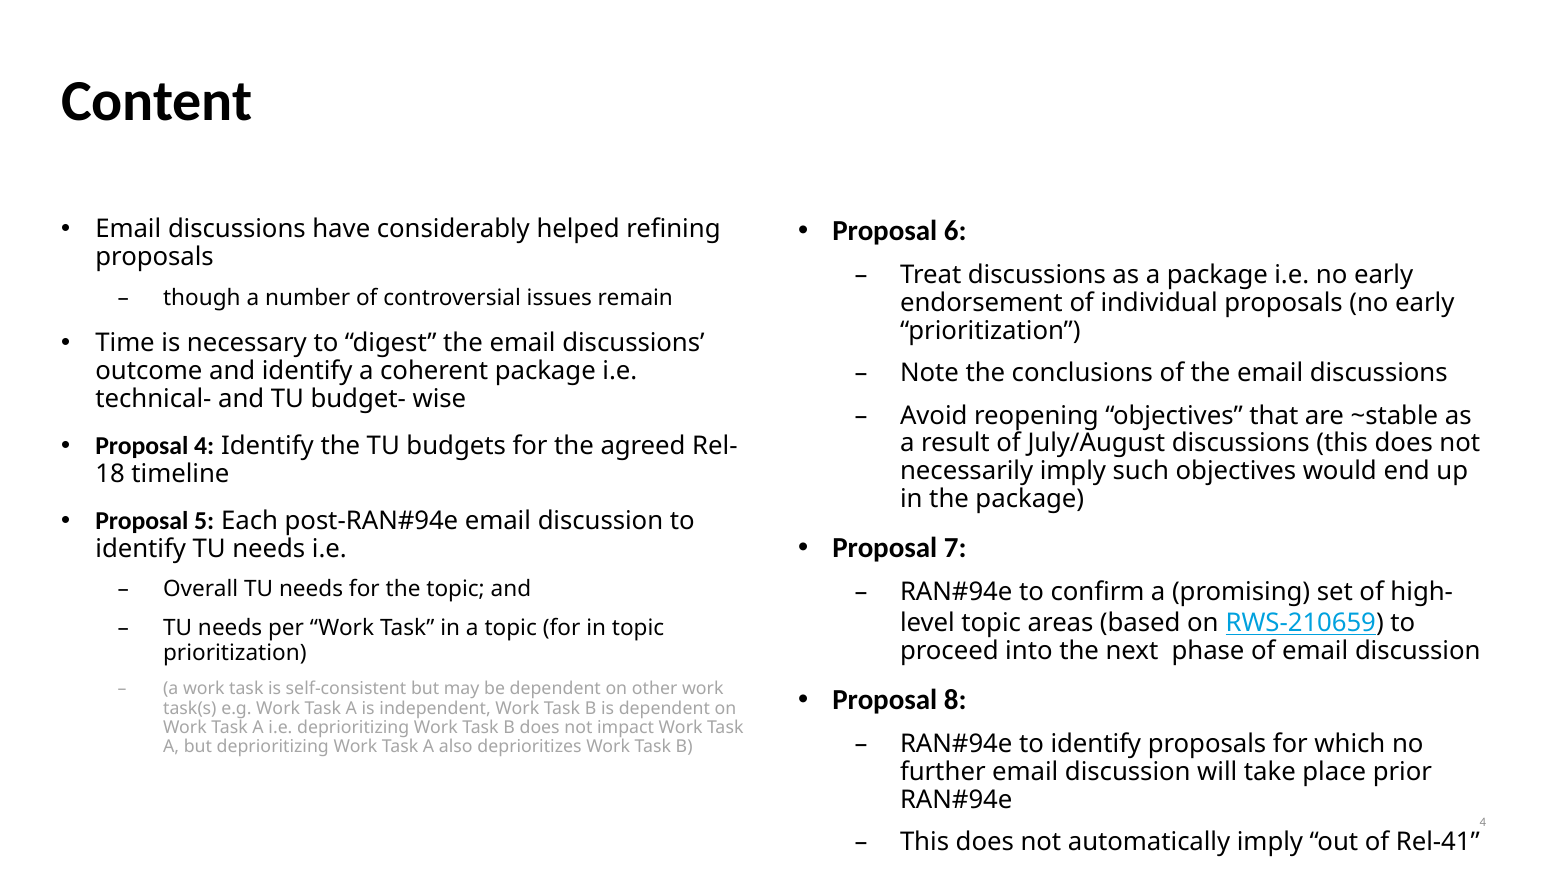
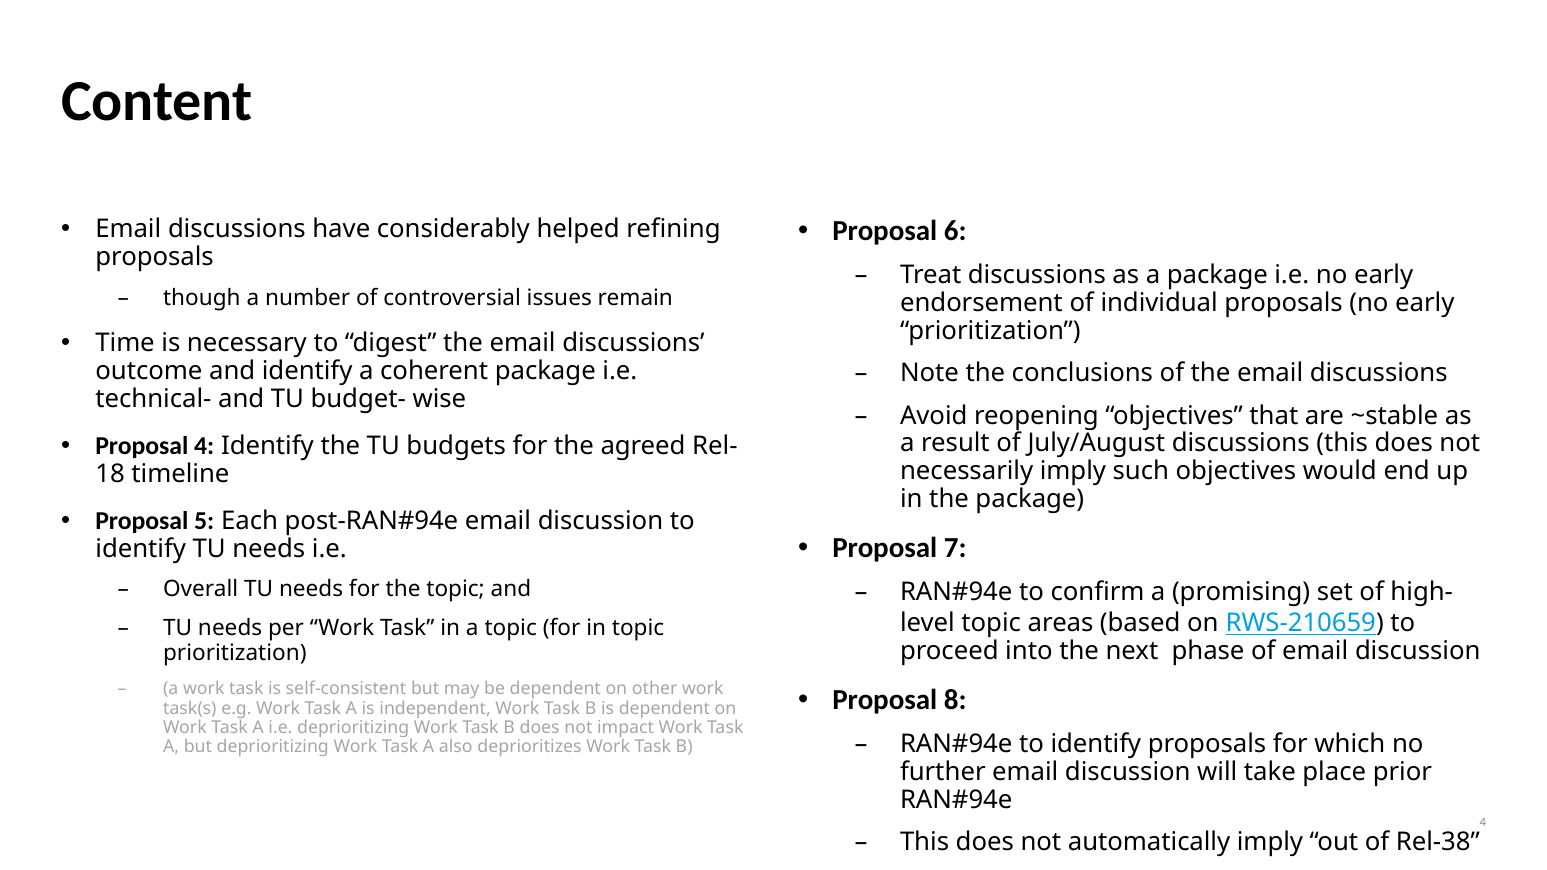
Rel-41: Rel-41 -> Rel-38
